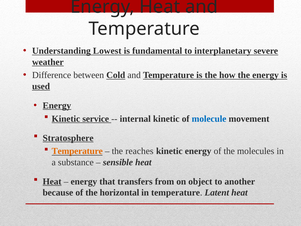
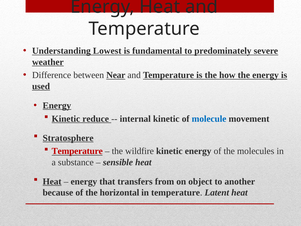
interplanetary: interplanetary -> predominately
Cold: Cold -> Near
service: service -> reduce
Temperature at (77, 151) colour: orange -> red
reaches: reaches -> wildfire
